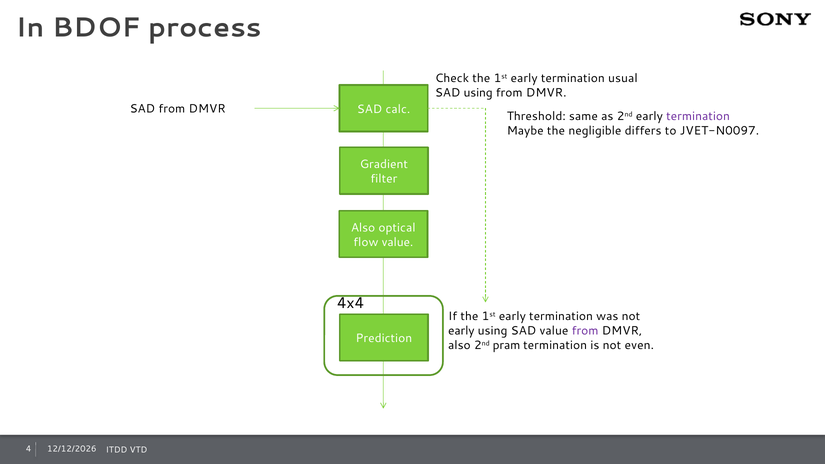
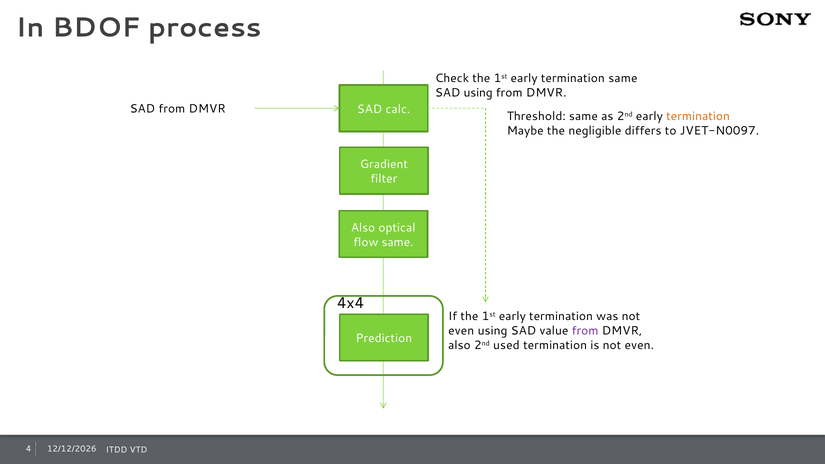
termination usual: usual -> same
termination at (698, 116) colour: purple -> orange
flow value: value -> same
early at (461, 330): early -> even
pram: pram -> used
